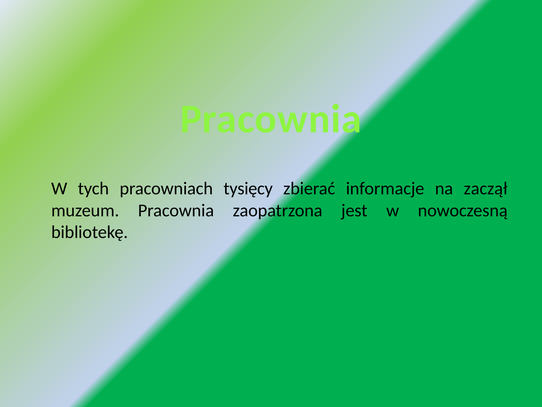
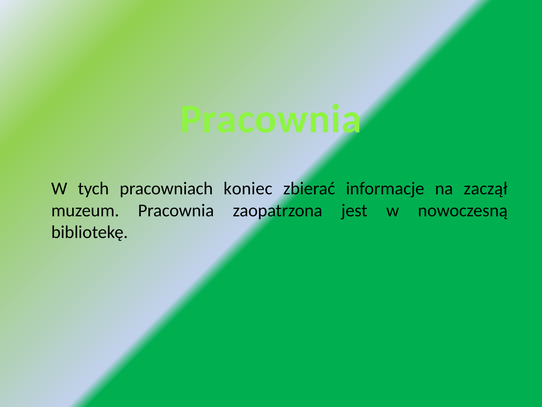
tysięcy: tysięcy -> koniec
